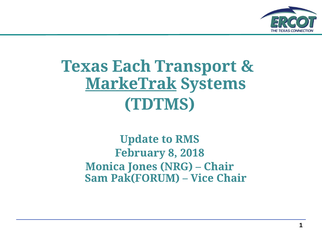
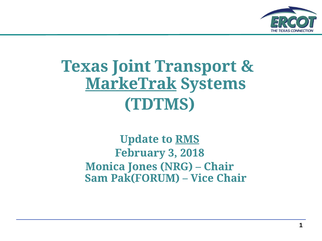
Each: Each -> Joint
RMS underline: none -> present
8: 8 -> 3
